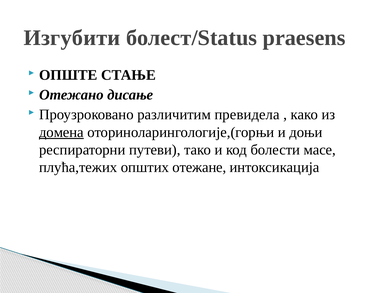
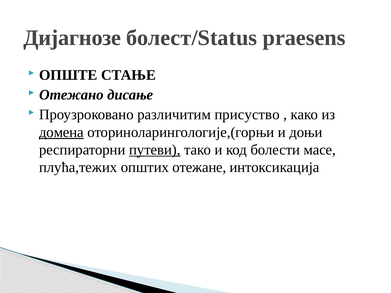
Изгубити: Изгубити -> Дијагнозе
превидела: превидела -> присуство
путеви underline: none -> present
